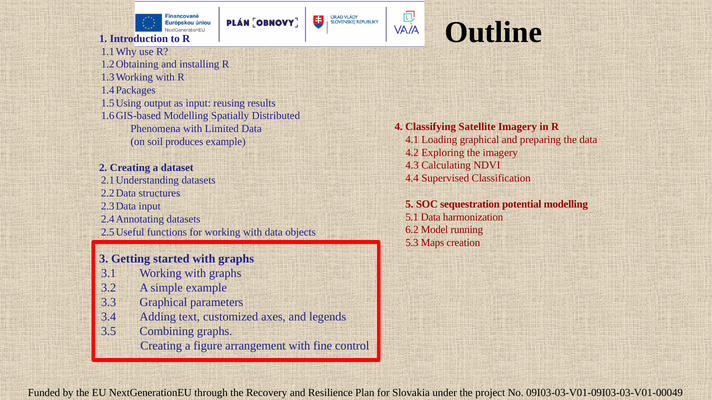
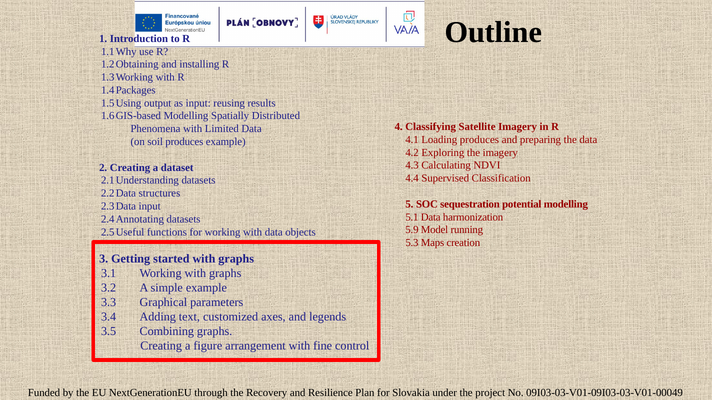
Loading graphical: graphical -> produces
6.2: 6.2 -> 5.9
